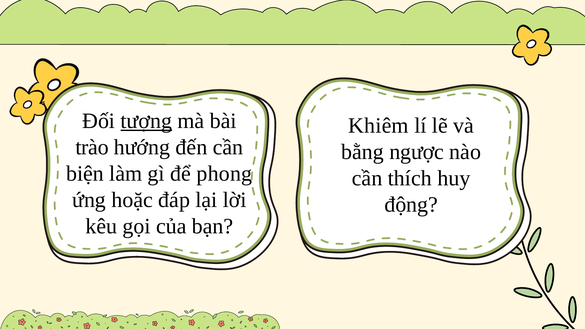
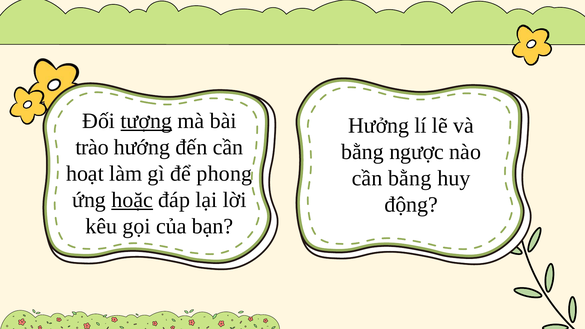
Khiêm: Khiêm -> Hưởng
biện: biện -> hoạt
cần thích: thích -> bằng
hoặc underline: none -> present
